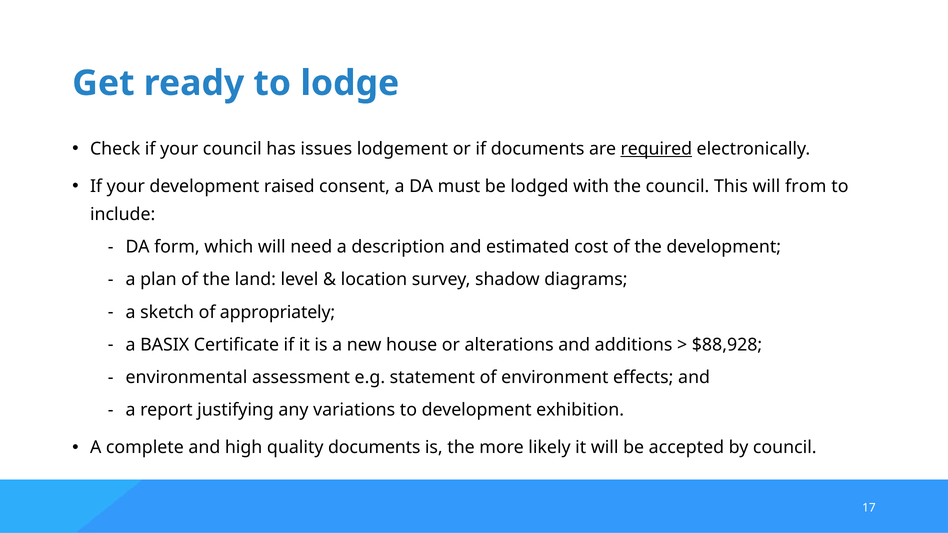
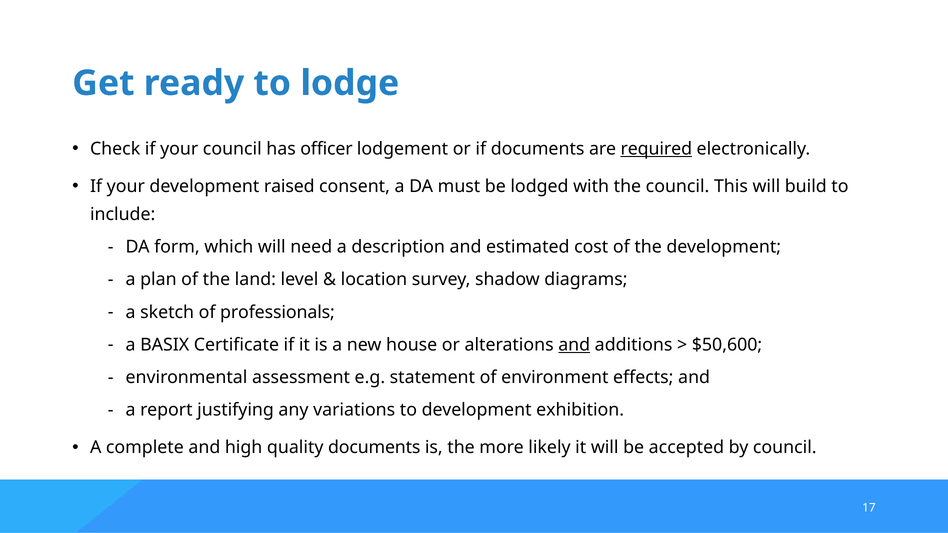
issues: issues -> officer
from: from -> build
appropriately: appropriately -> professionals
and at (574, 345) underline: none -> present
$88,928: $88,928 -> $50,600
